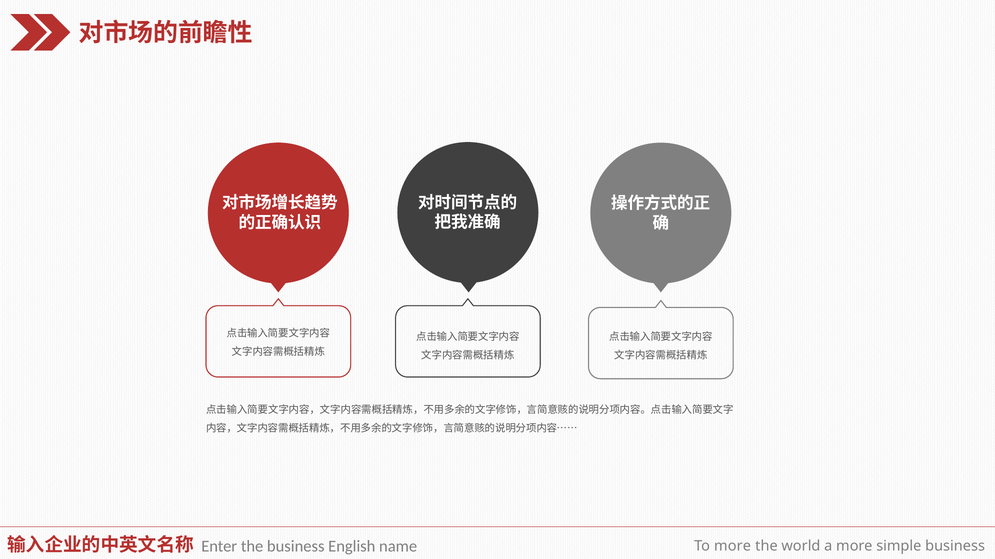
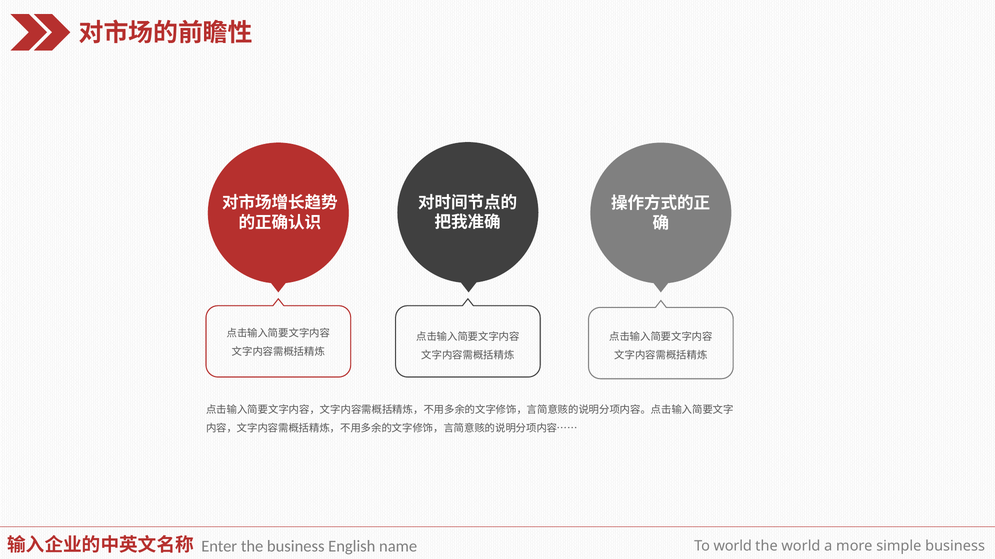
To more: more -> world
